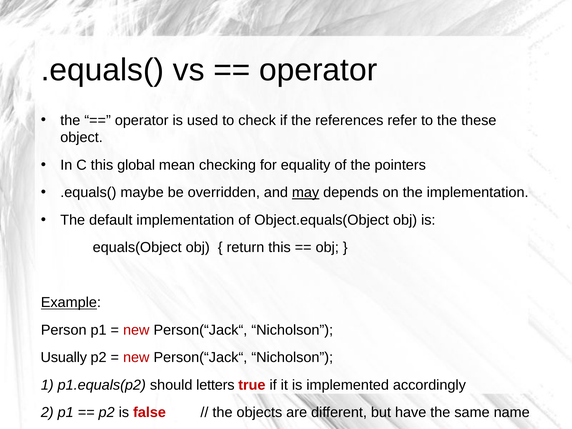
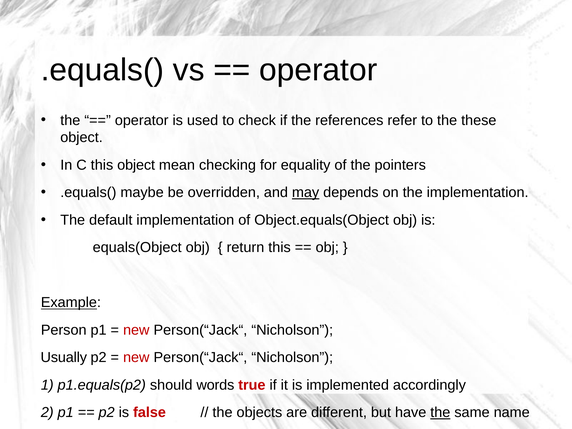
this global: global -> object
letters: letters -> words
the at (440, 413) underline: none -> present
